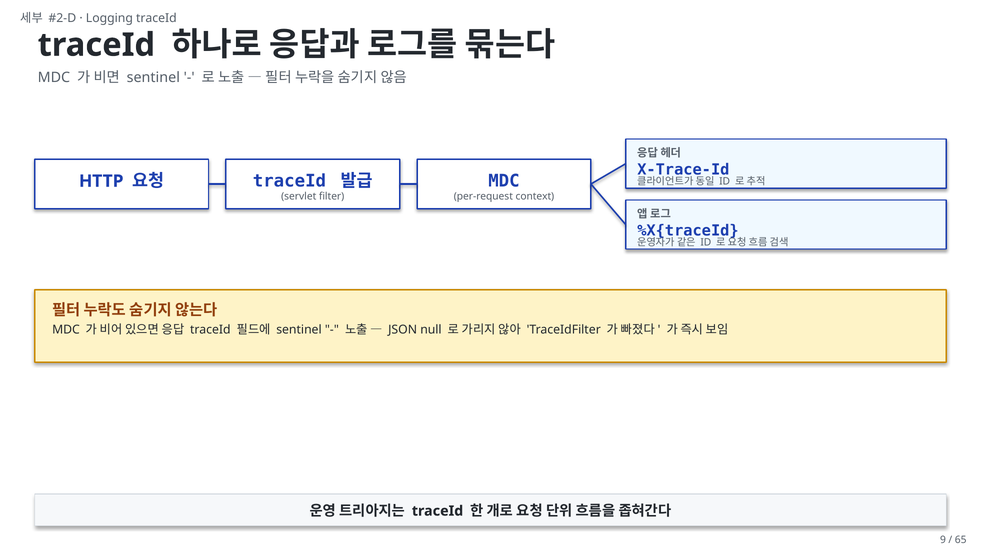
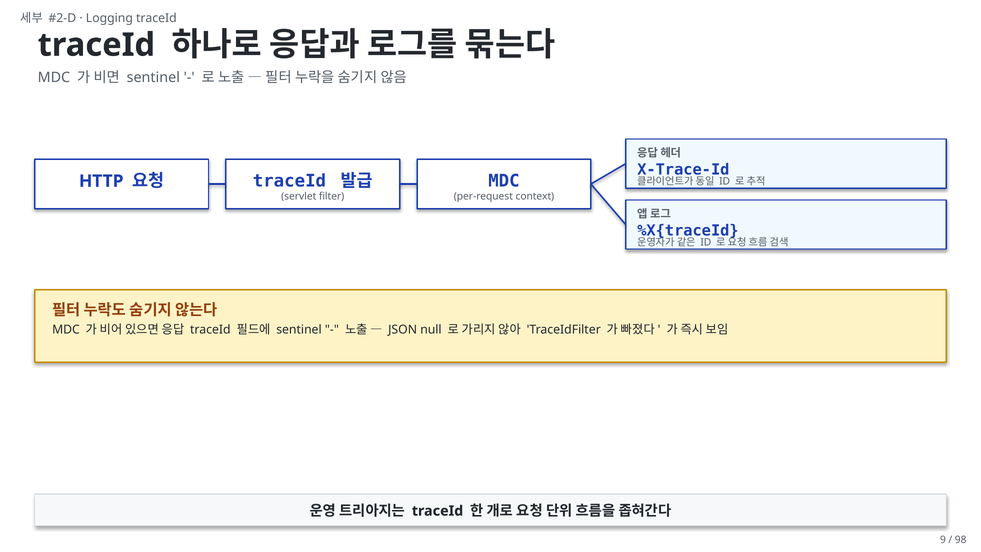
65: 65 -> 98
